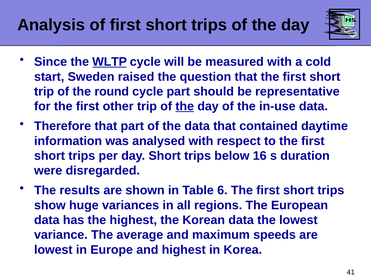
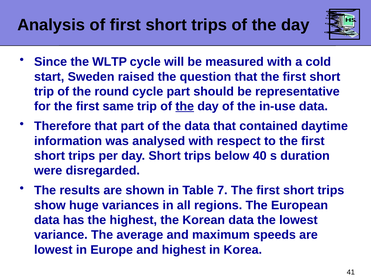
WLTP underline: present -> none
other: other -> same
16: 16 -> 40
6: 6 -> 7
